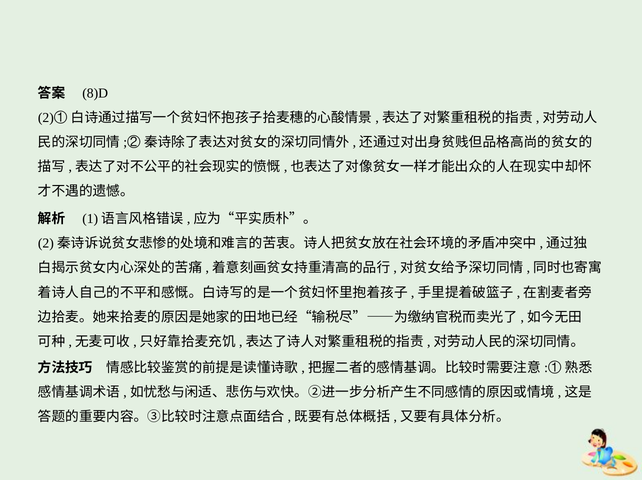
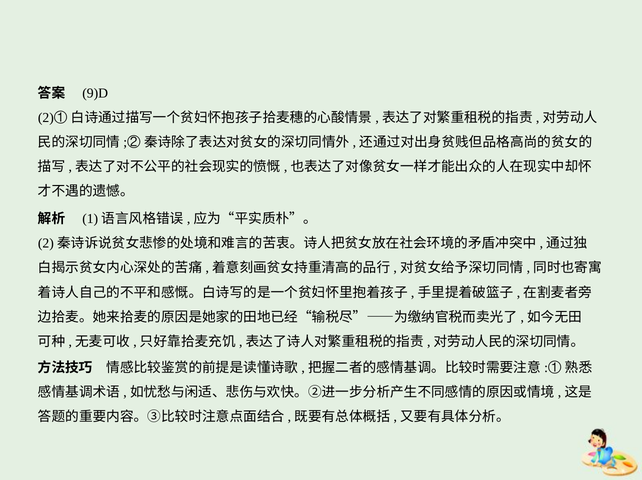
8)D: 8)D -> 9)D
